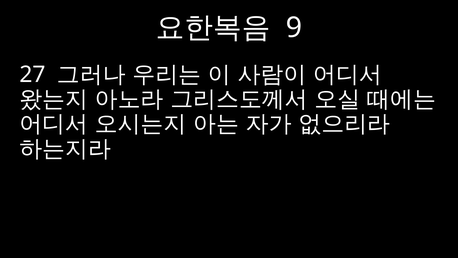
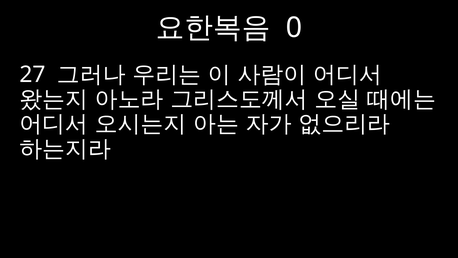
9: 9 -> 0
